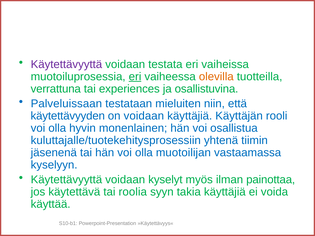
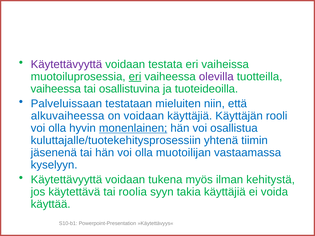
olevilla colour: orange -> purple
verrattuna at (56, 89): verrattuna -> vaiheessa
experiences: experiences -> osallistuvina
osallistuvina: osallistuvina -> tuoteideoilla
käytettävyyden: käytettävyyden -> alkuvaiheessa
monenlainen underline: none -> present
kyselyt: kyselyt -> tukena
painottaa: painottaa -> kehitystä
